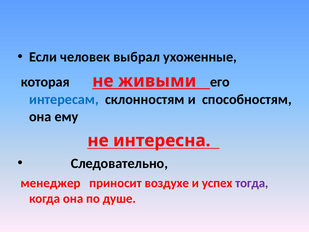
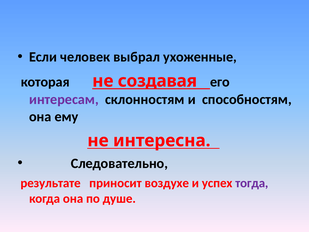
живыми: живыми -> создавая
интересам colour: blue -> purple
менеджер: менеджер -> результате
